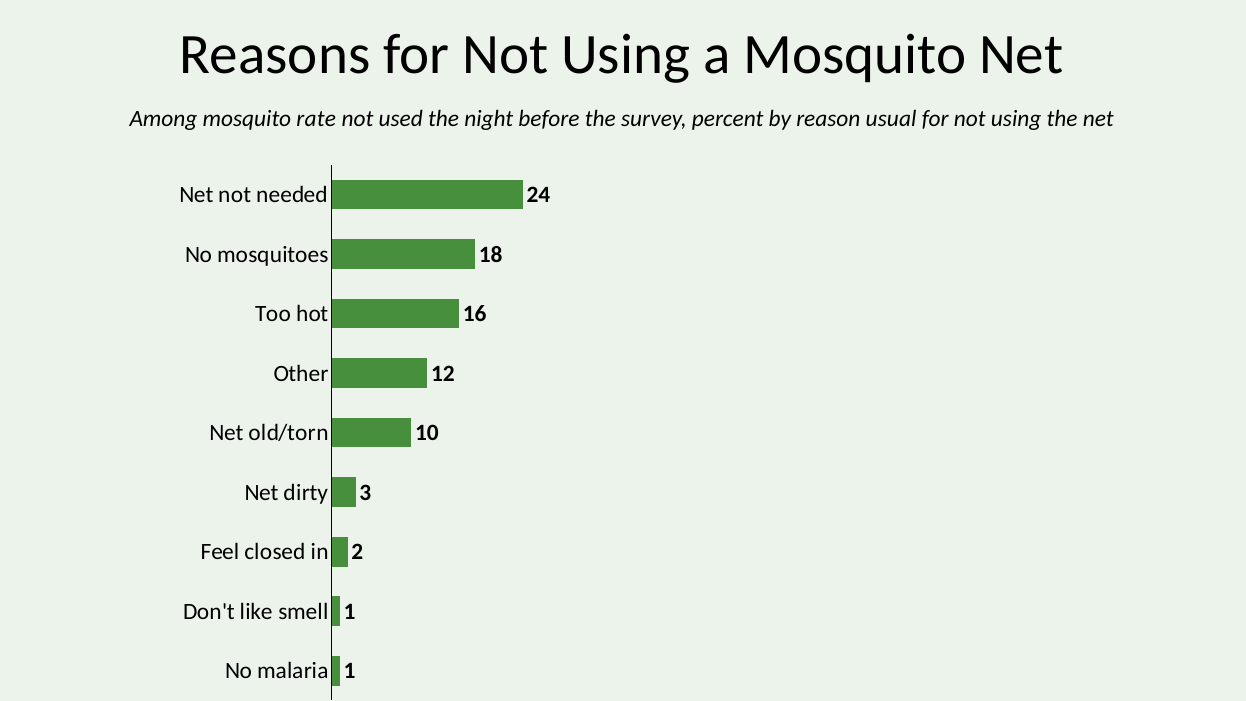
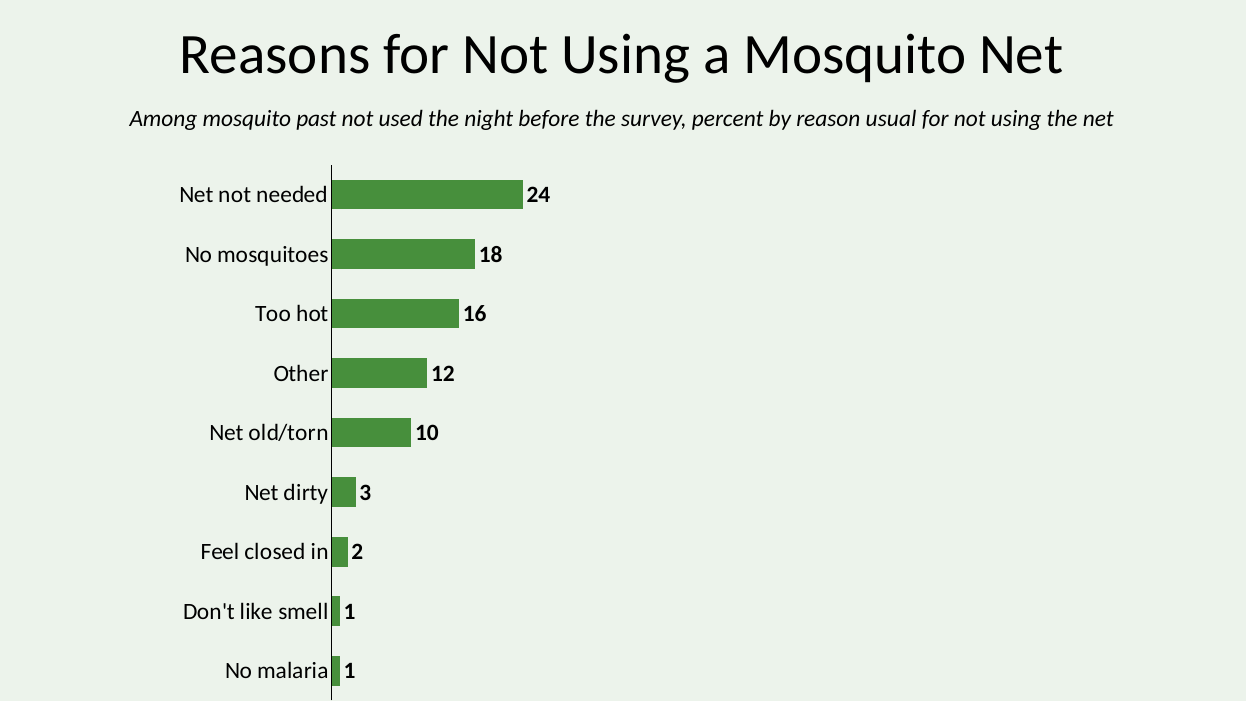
rate: rate -> past
